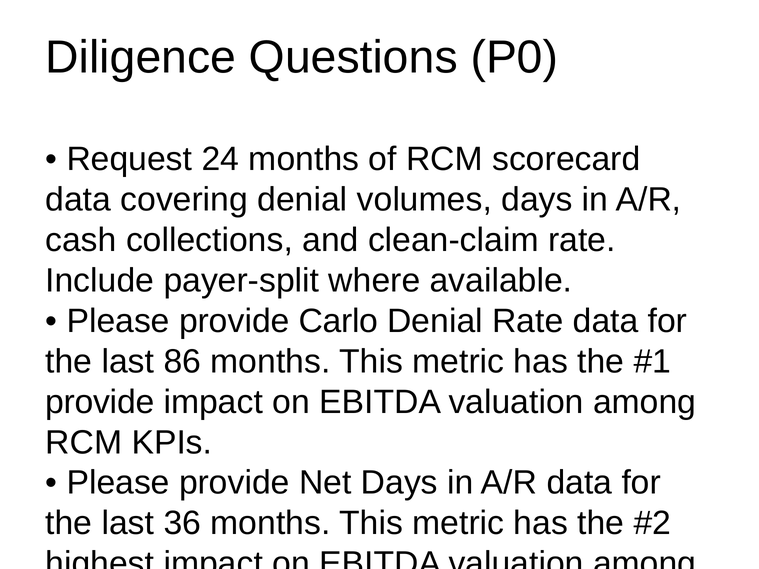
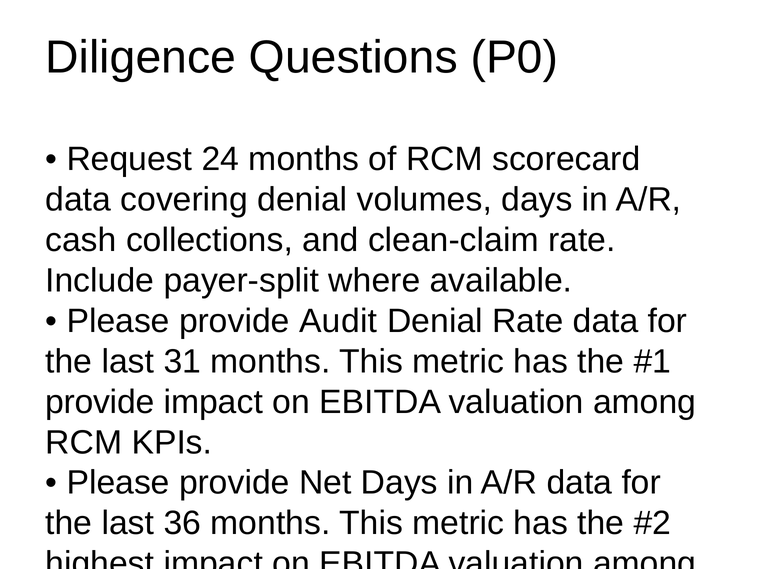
Carlo: Carlo -> Audit
86: 86 -> 31
